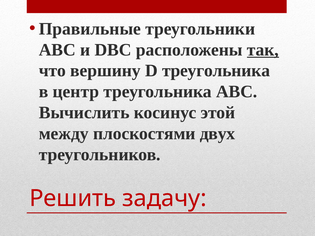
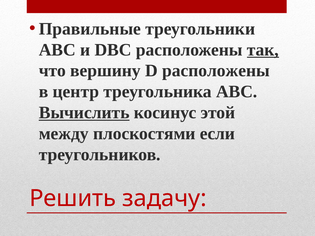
D треугольника: треугольника -> расположены
Вычислить underline: none -> present
двух: двух -> если
